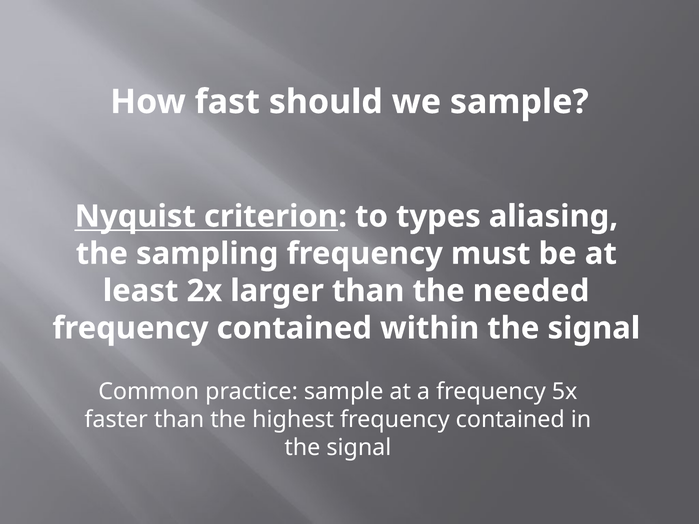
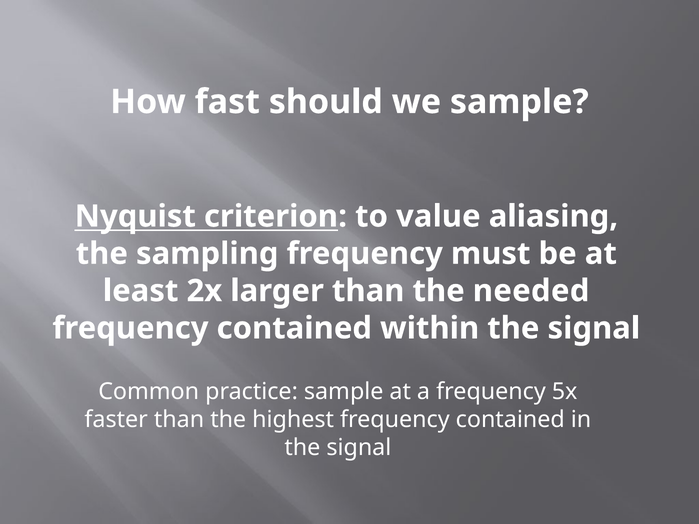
types: types -> value
